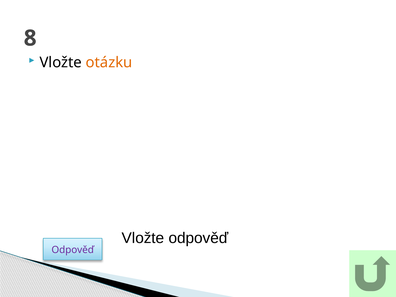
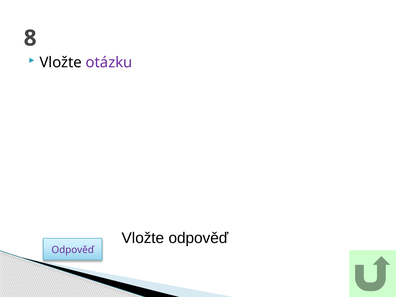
otázku colour: orange -> purple
